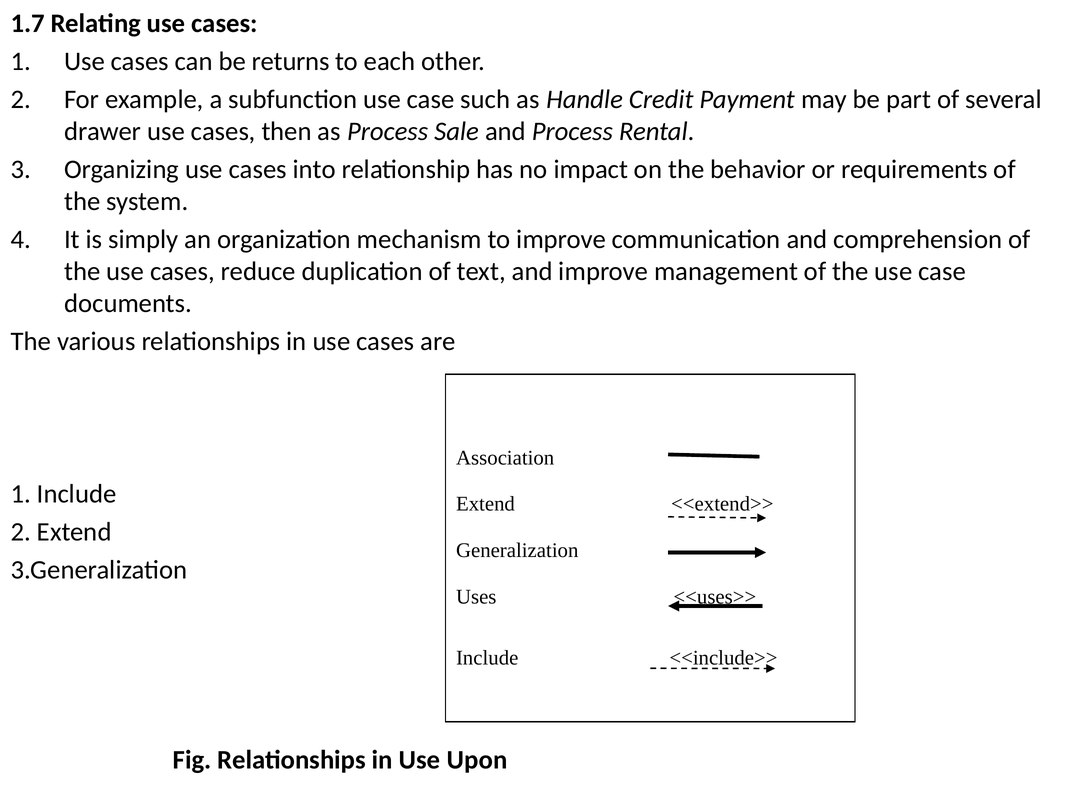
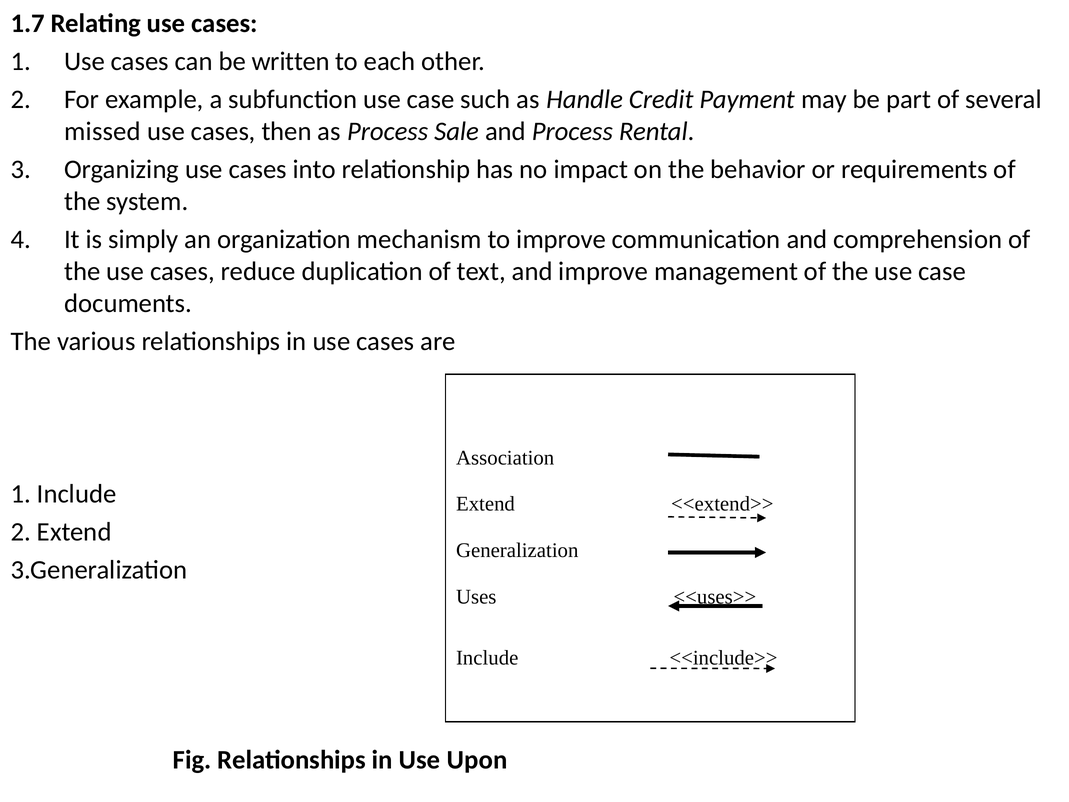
returns: returns -> written
drawer: drawer -> missed
